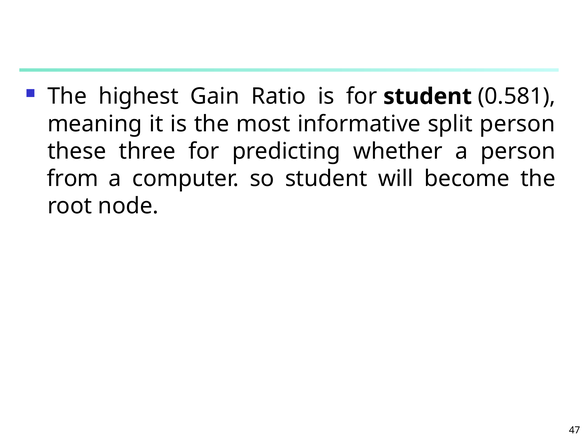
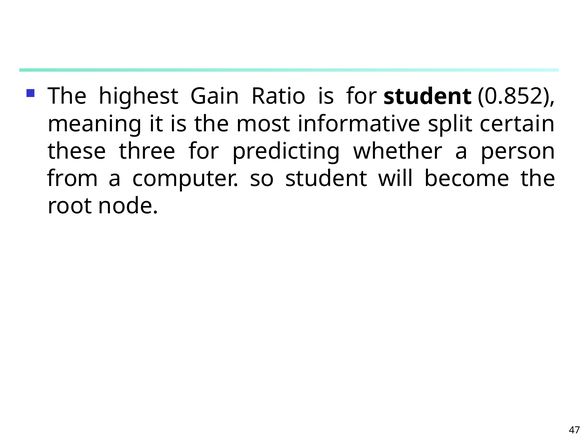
0.581: 0.581 -> 0.852
split person: person -> certain
